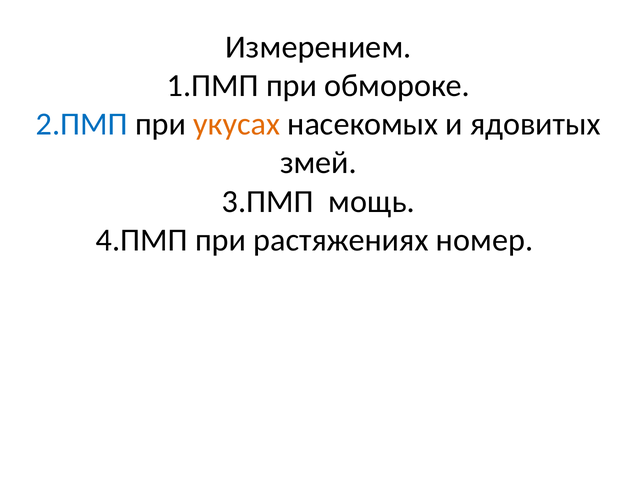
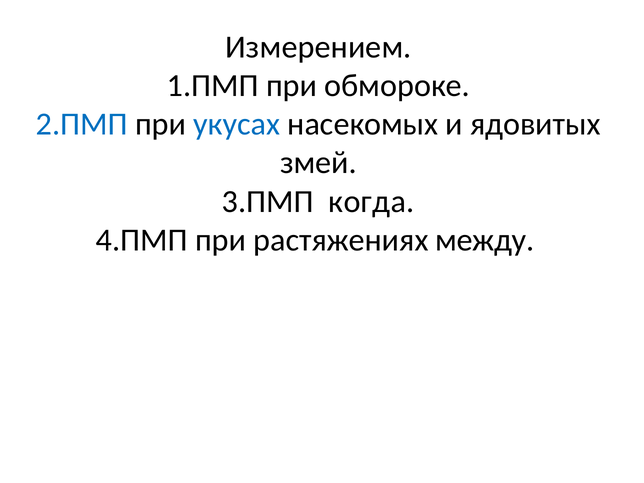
укусах colour: orange -> blue
мощь: мощь -> когда
номер: номер -> между
